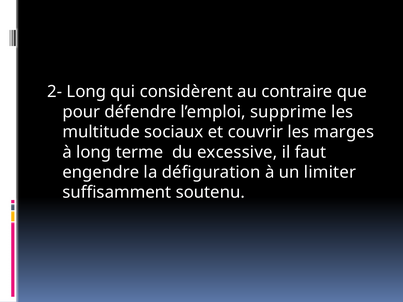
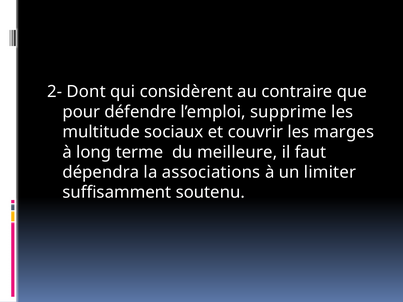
2- Long: Long -> Dont
excessive: excessive -> meilleure
engendre: engendre -> dépendra
défiguration: défiguration -> associations
